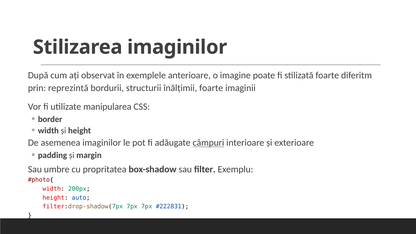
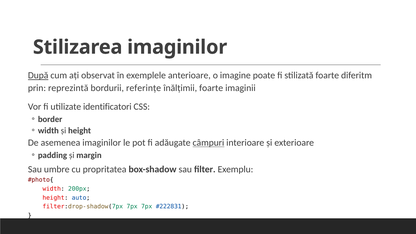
După underline: none -> present
structurii: structurii -> referințe
manipularea: manipularea -> identificatori
